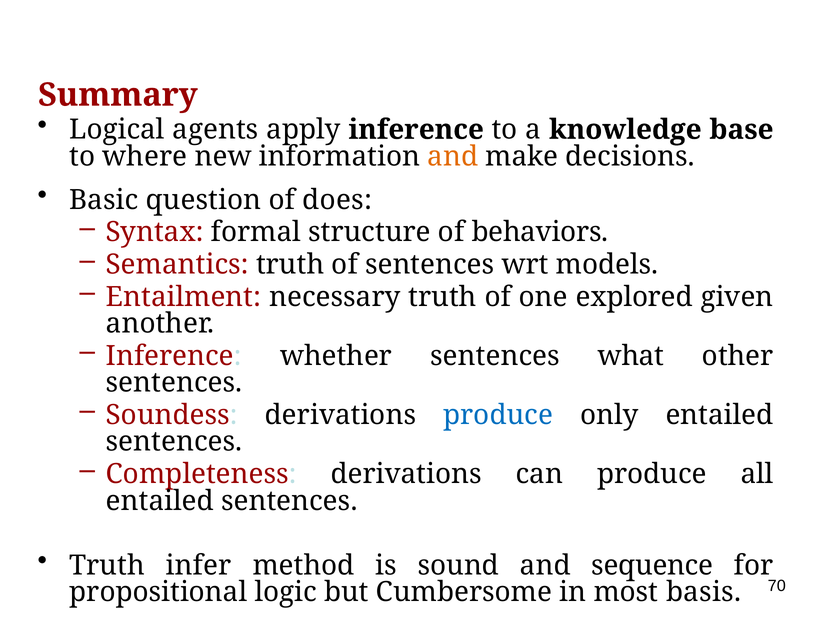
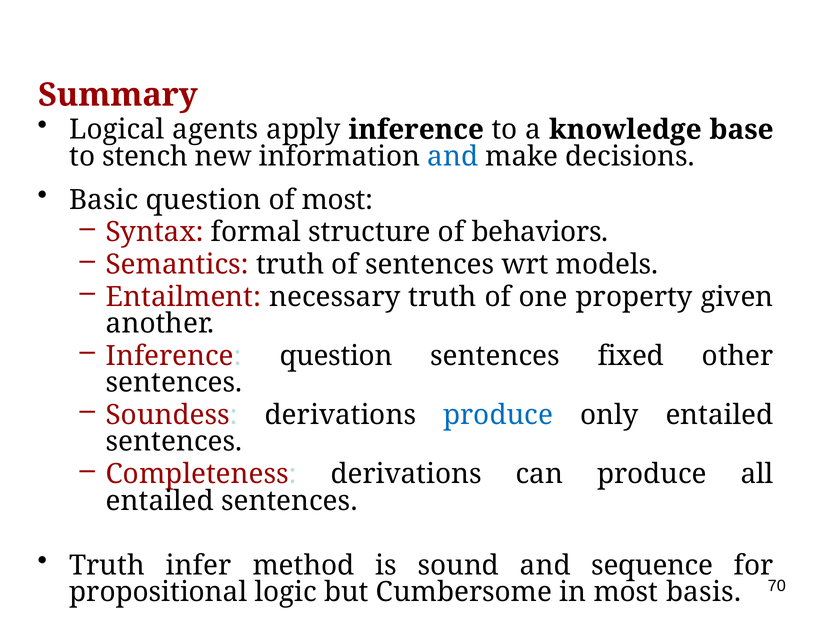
where: where -> stench
and at (453, 156) colour: orange -> blue
of does: does -> most
explored: explored -> property
Inference whether: whether -> question
what: what -> fixed
